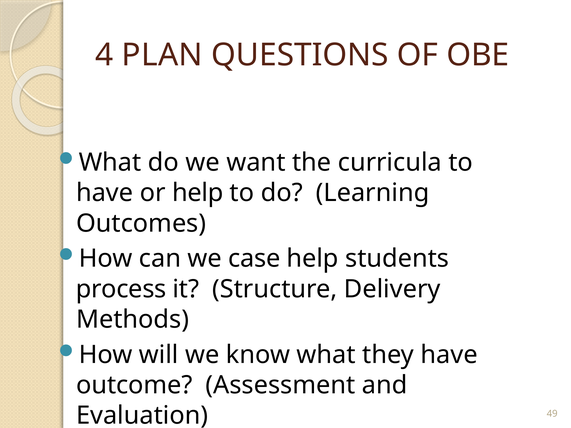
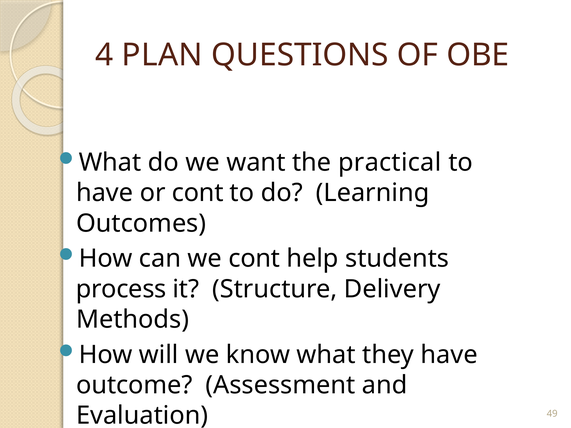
curricula: curricula -> practical
or help: help -> cont
we case: case -> cont
